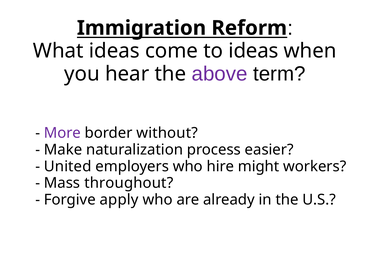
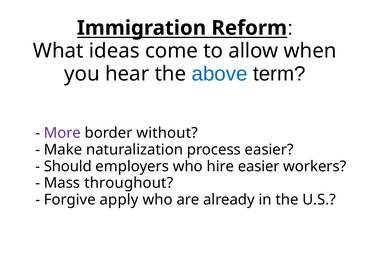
to ideas: ideas -> allow
above colour: purple -> blue
United: United -> Should
hire might: might -> easier
